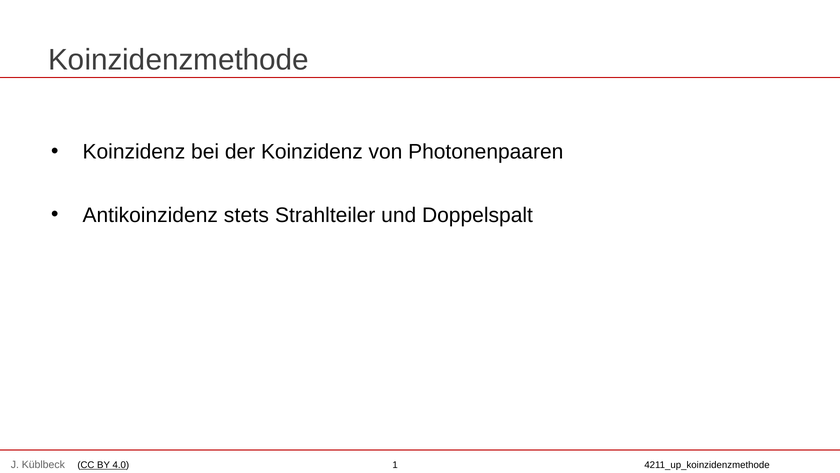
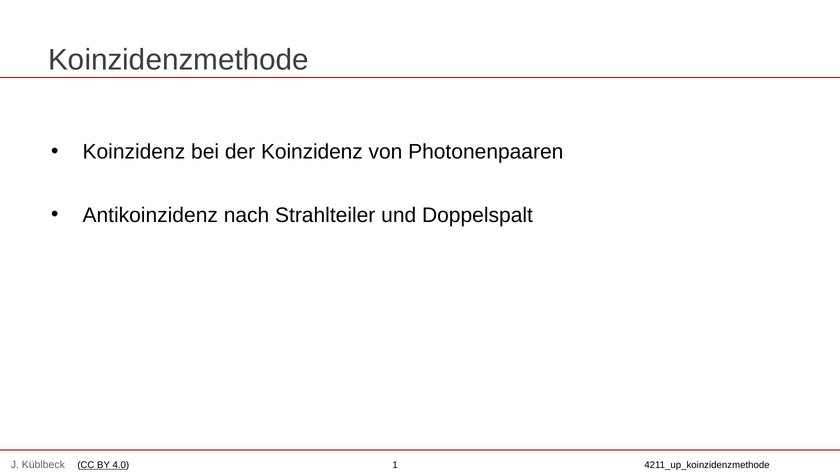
stets: stets -> nach
